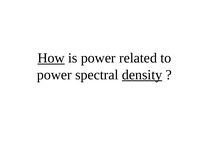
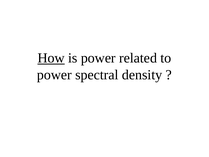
density underline: present -> none
